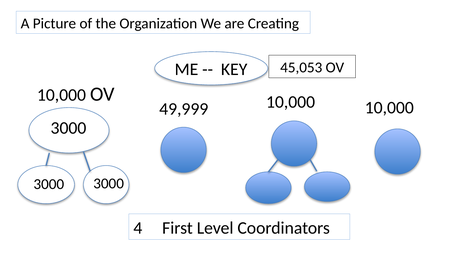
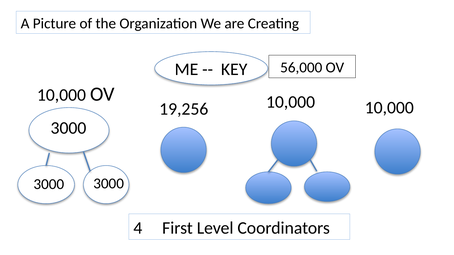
45,053: 45,053 -> 56,000
49,999: 49,999 -> 19,256
